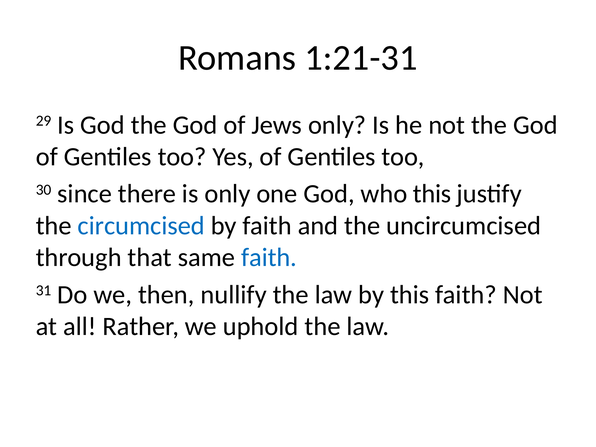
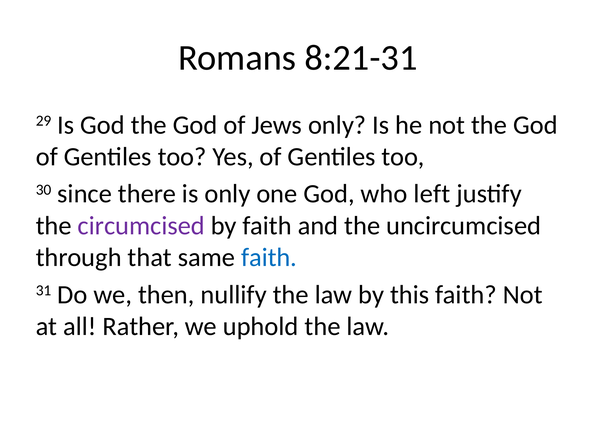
1:21-31: 1:21-31 -> 8:21-31
who this: this -> left
circumcised colour: blue -> purple
